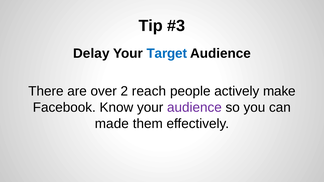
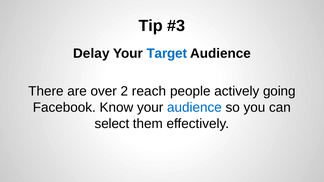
make: make -> going
audience at (195, 108) colour: purple -> blue
made: made -> select
